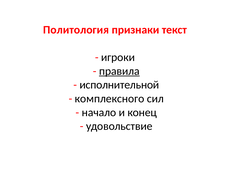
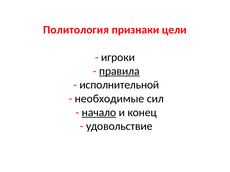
текст: текст -> цели
комплексного: комплексного -> необходимые
начало underline: none -> present
